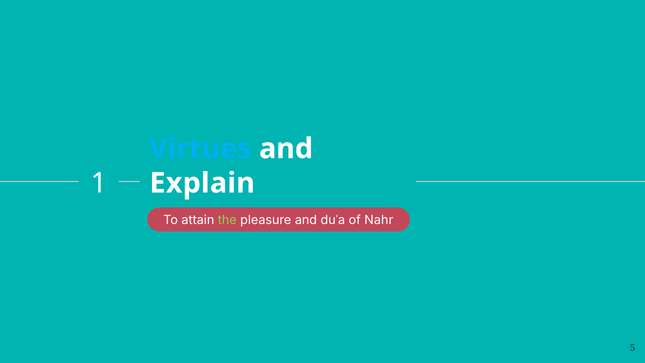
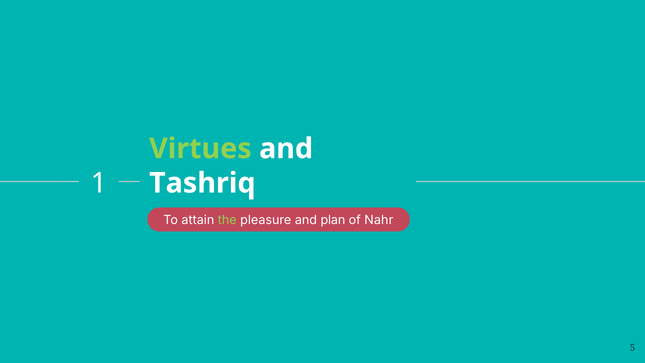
Virtues colour: light blue -> light green
Explain: Explain -> Tashriq
duʿa: duʿa -> plan
